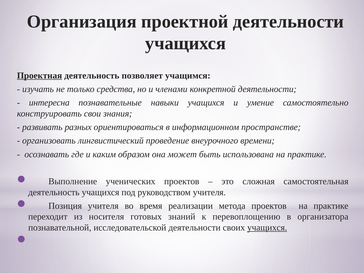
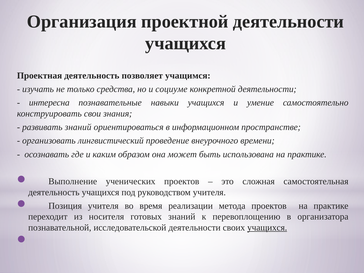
Проектная underline: present -> none
членами: членами -> социуме
развивать разных: разных -> знаний
